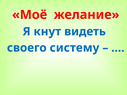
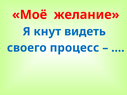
систему: систему -> процесс
